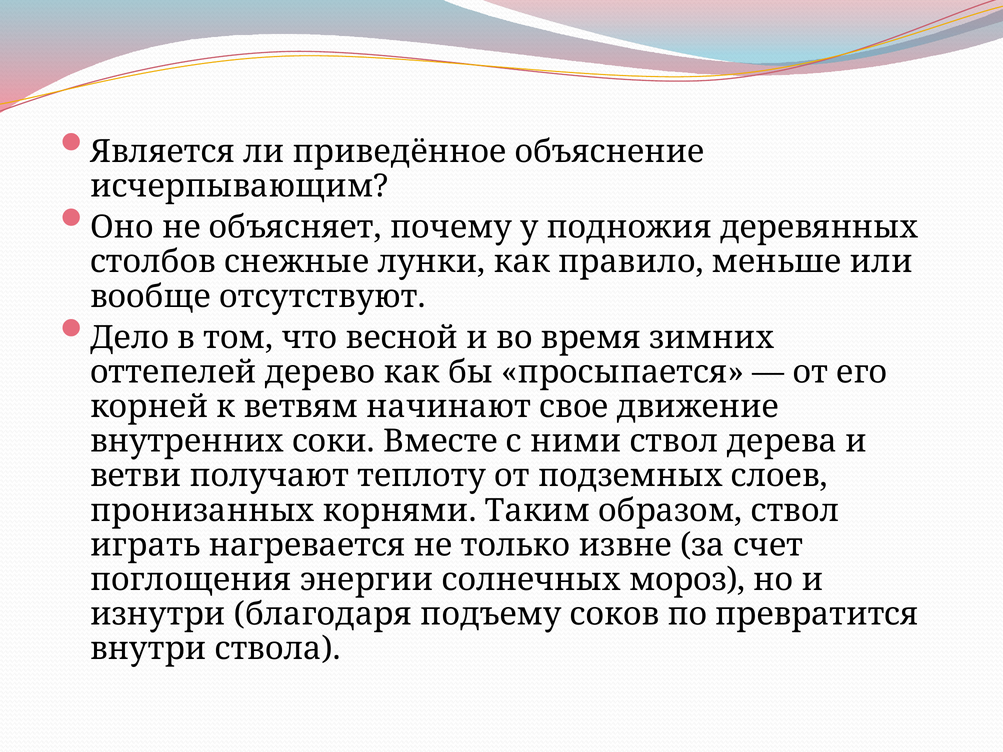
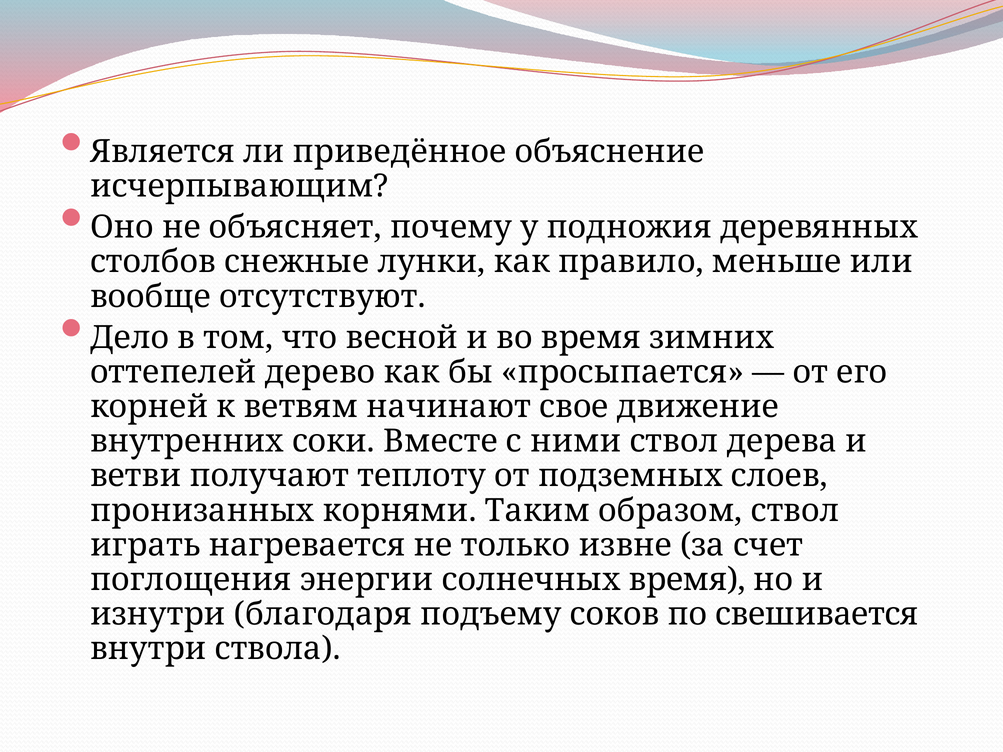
солнечных мороз: мороз -> время
превратится: превратится -> свешивается
